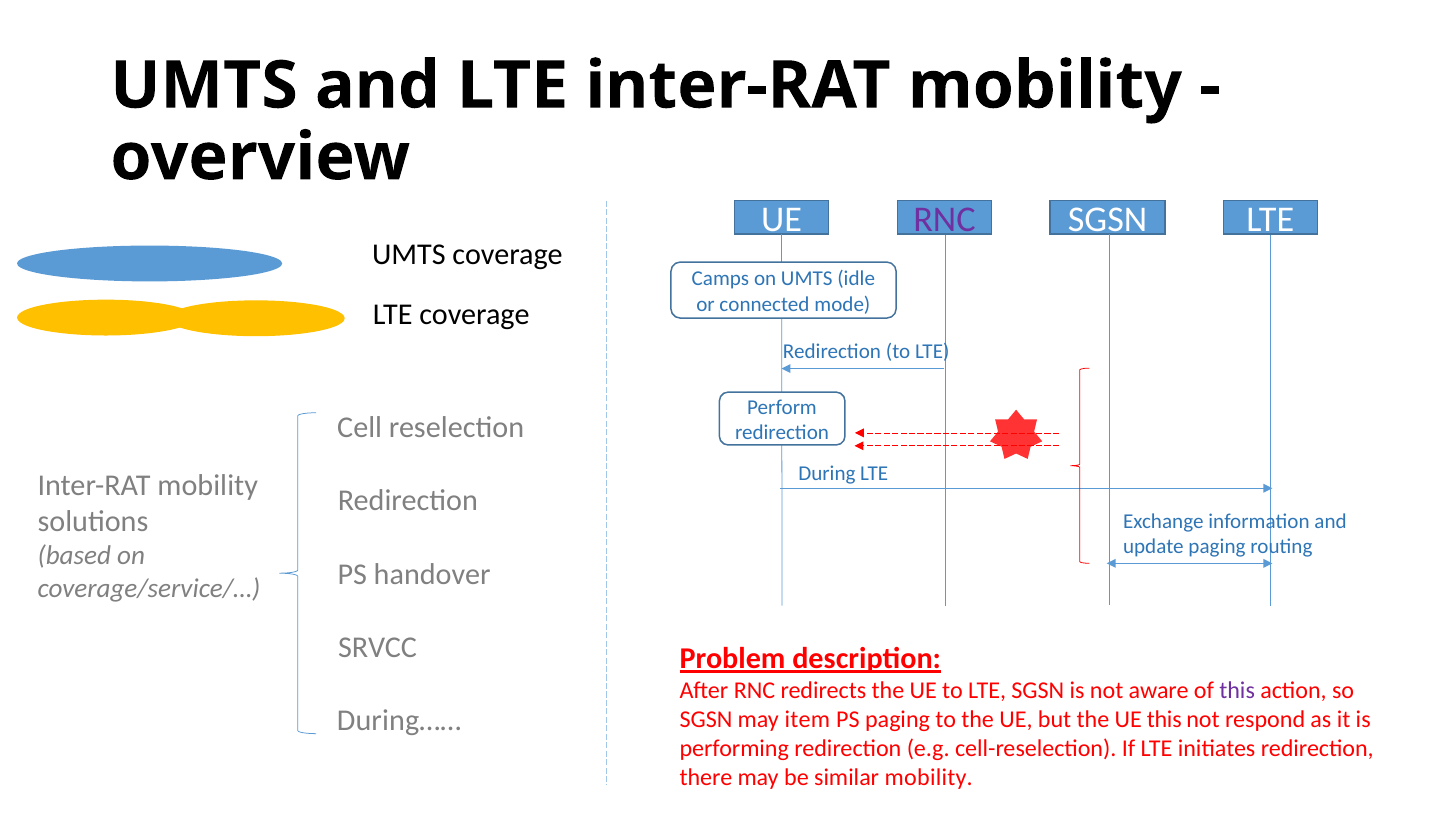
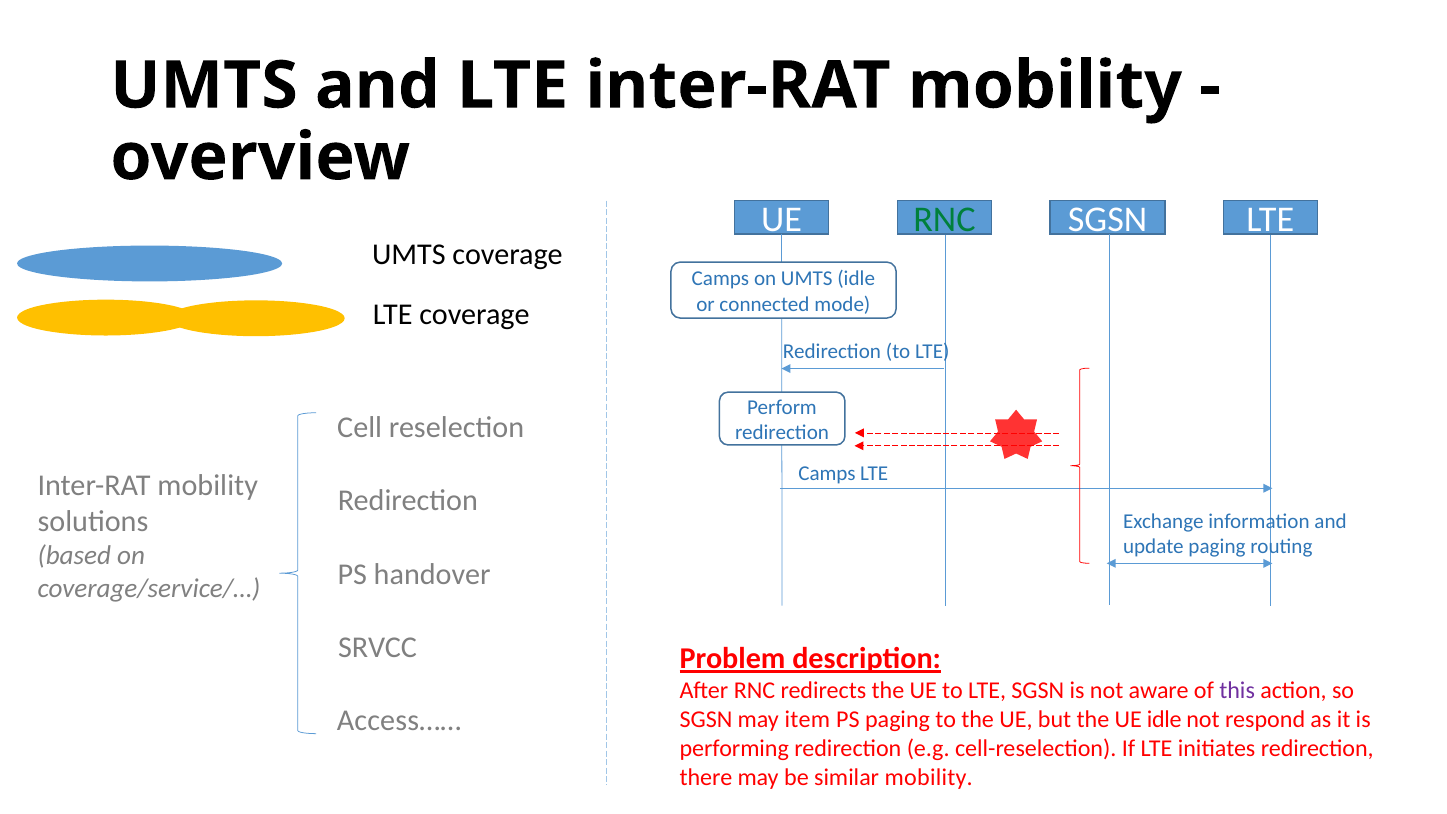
RNC at (944, 220) colour: purple -> green
During at (827, 473): During -> Camps
During……: During…… -> Access……
UE this: this -> idle
